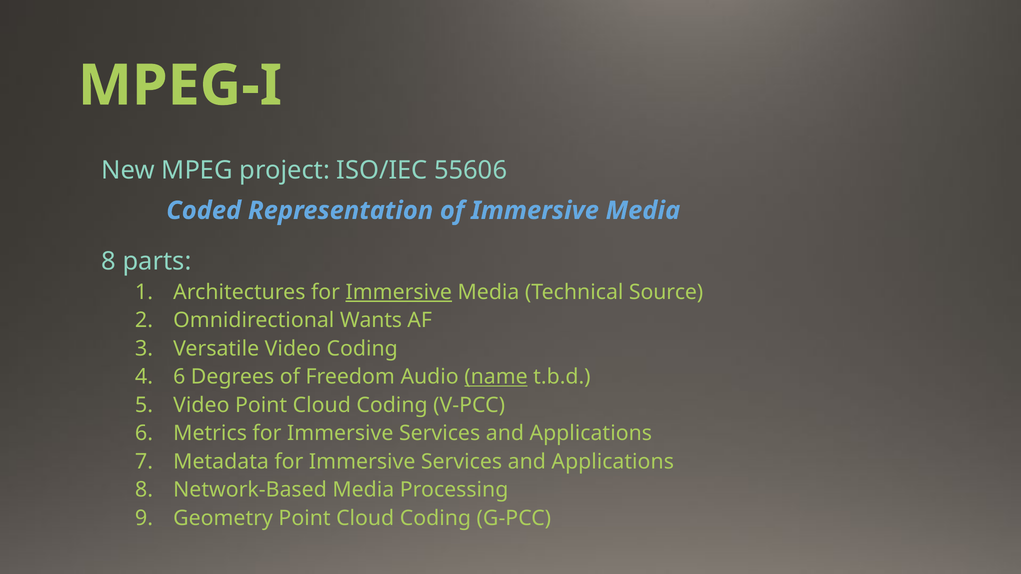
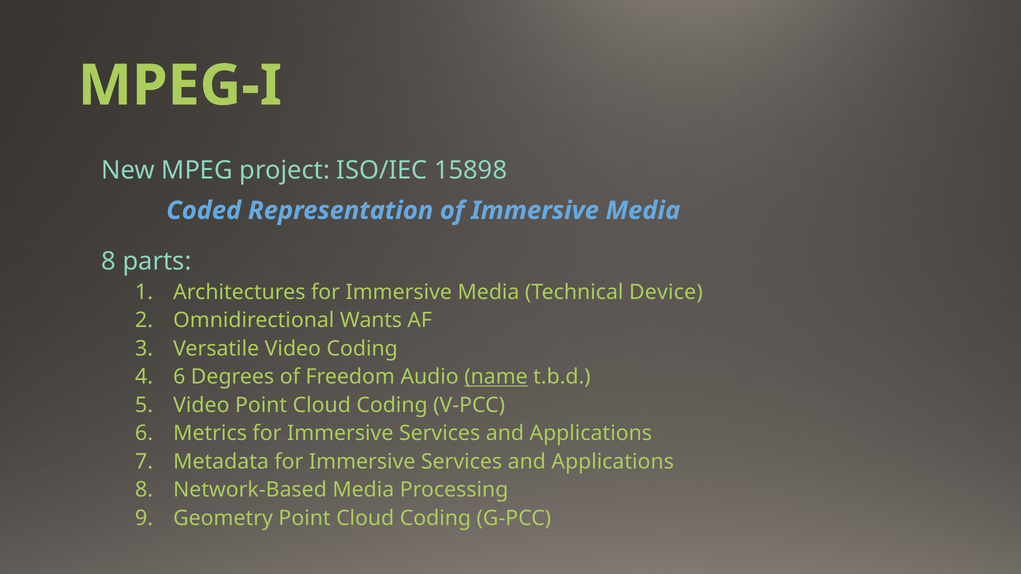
55606: 55606 -> 15898
Immersive at (399, 292) underline: present -> none
Source: Source -> Device
